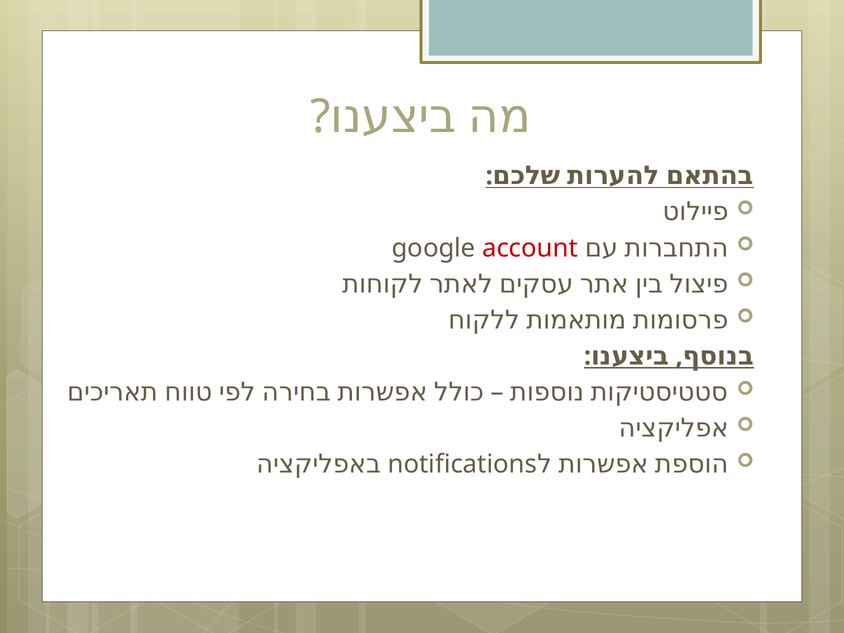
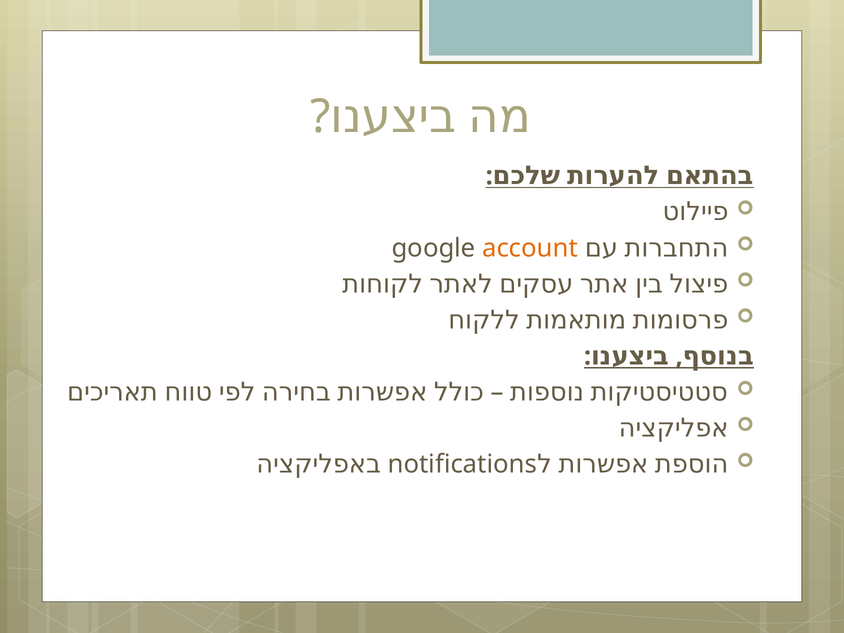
account colour: red -> orange
